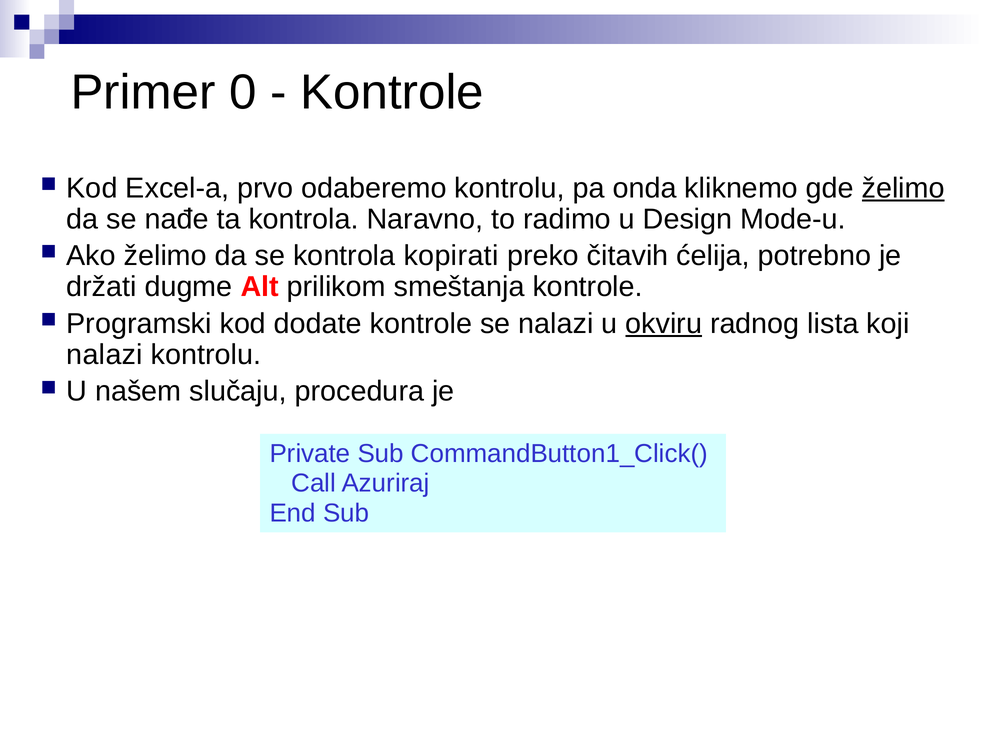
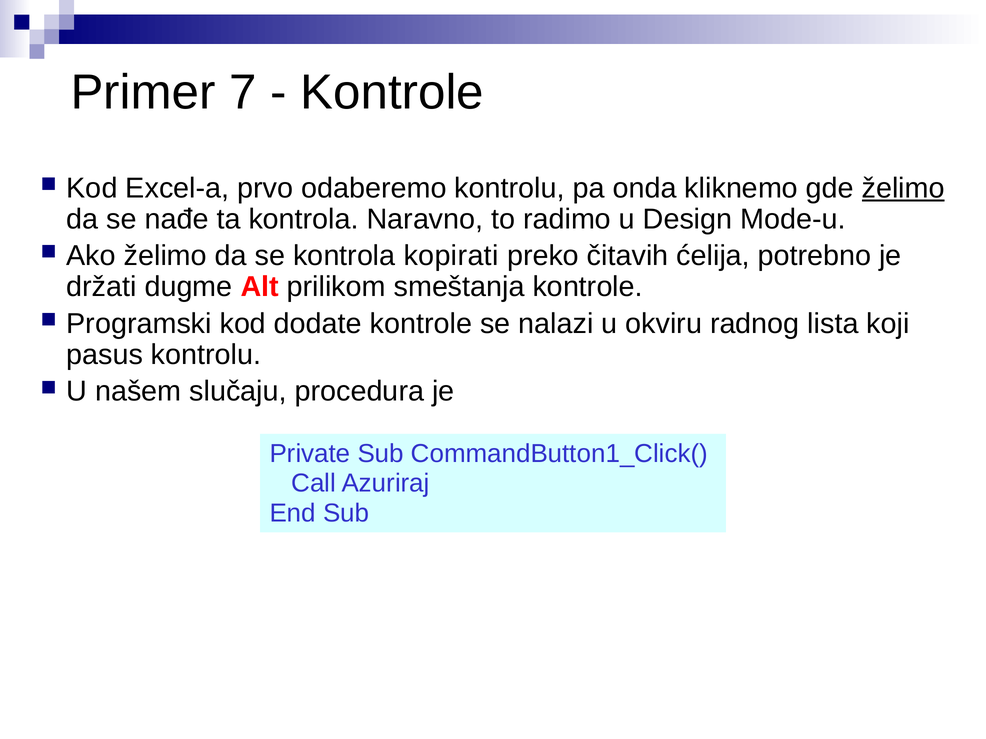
0: 0 -> 7
okviru underline: present -> none
nalazi at (105, 355): nalazi -> pasus
